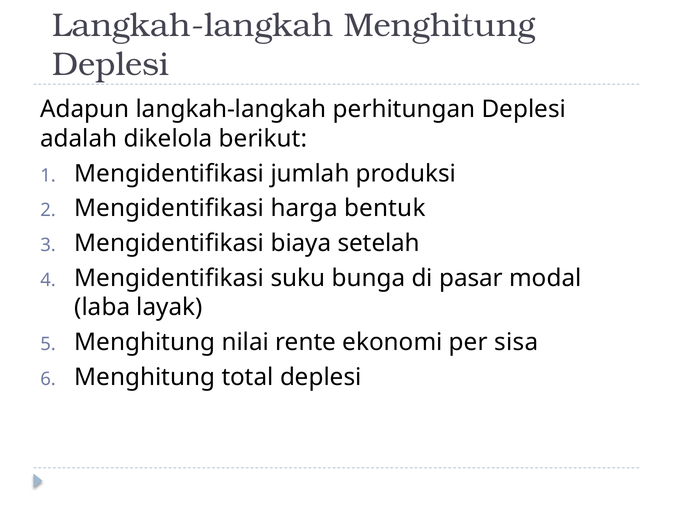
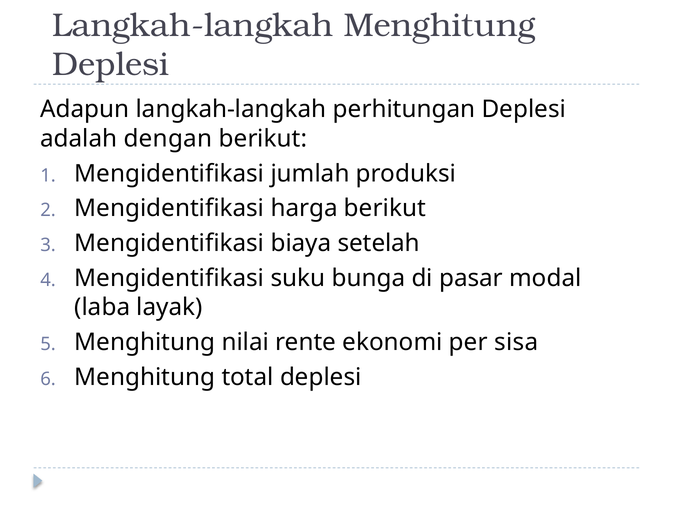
dikelola: dikelola -> dengan
harga bentuk: bentuk -> berikut
